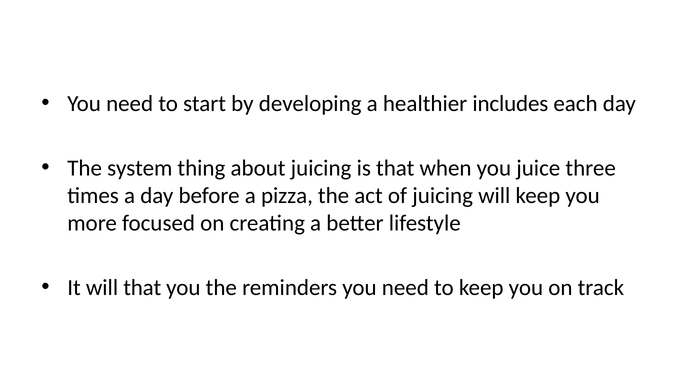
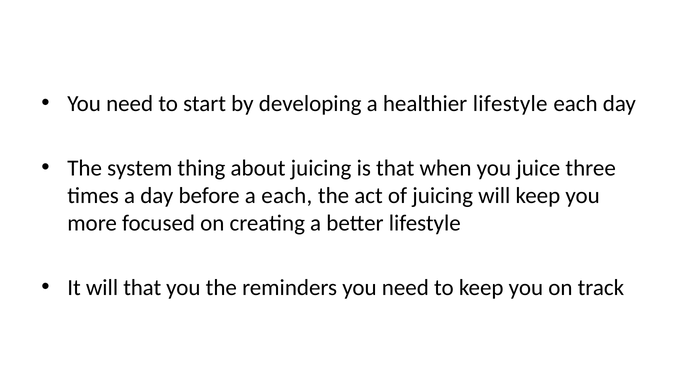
healthier includes: includes -> lifestyle
a pizza: pizza -> each
